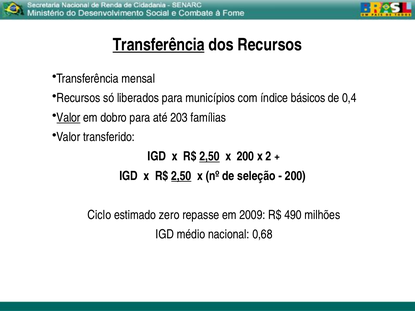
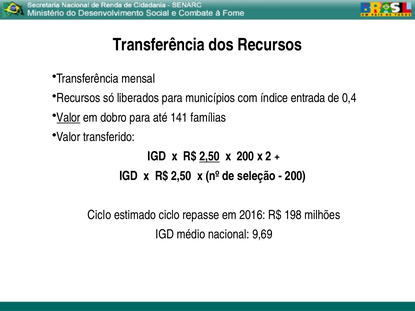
Transferência at (159, 45) underline: present -> none
básicos: básicos -> entrada
203: 203 -> 141
2,50 at (181, 176) underline: present -> none
estimado zero: zero -> ciclo
2009: 2009 -> 2016
490: 490 -> 198
0,68: 0,68 -> 9,69
